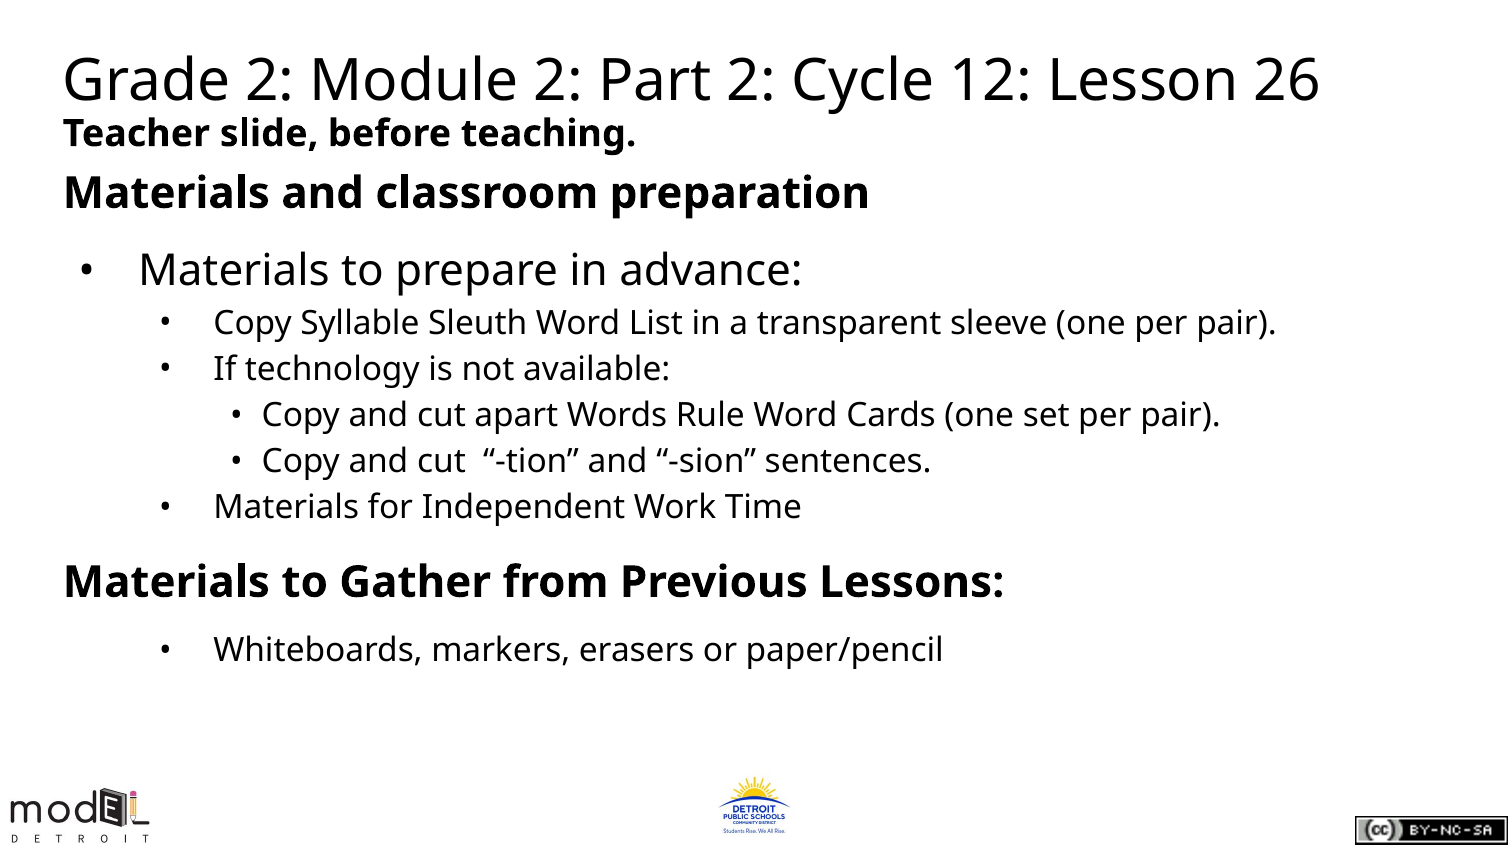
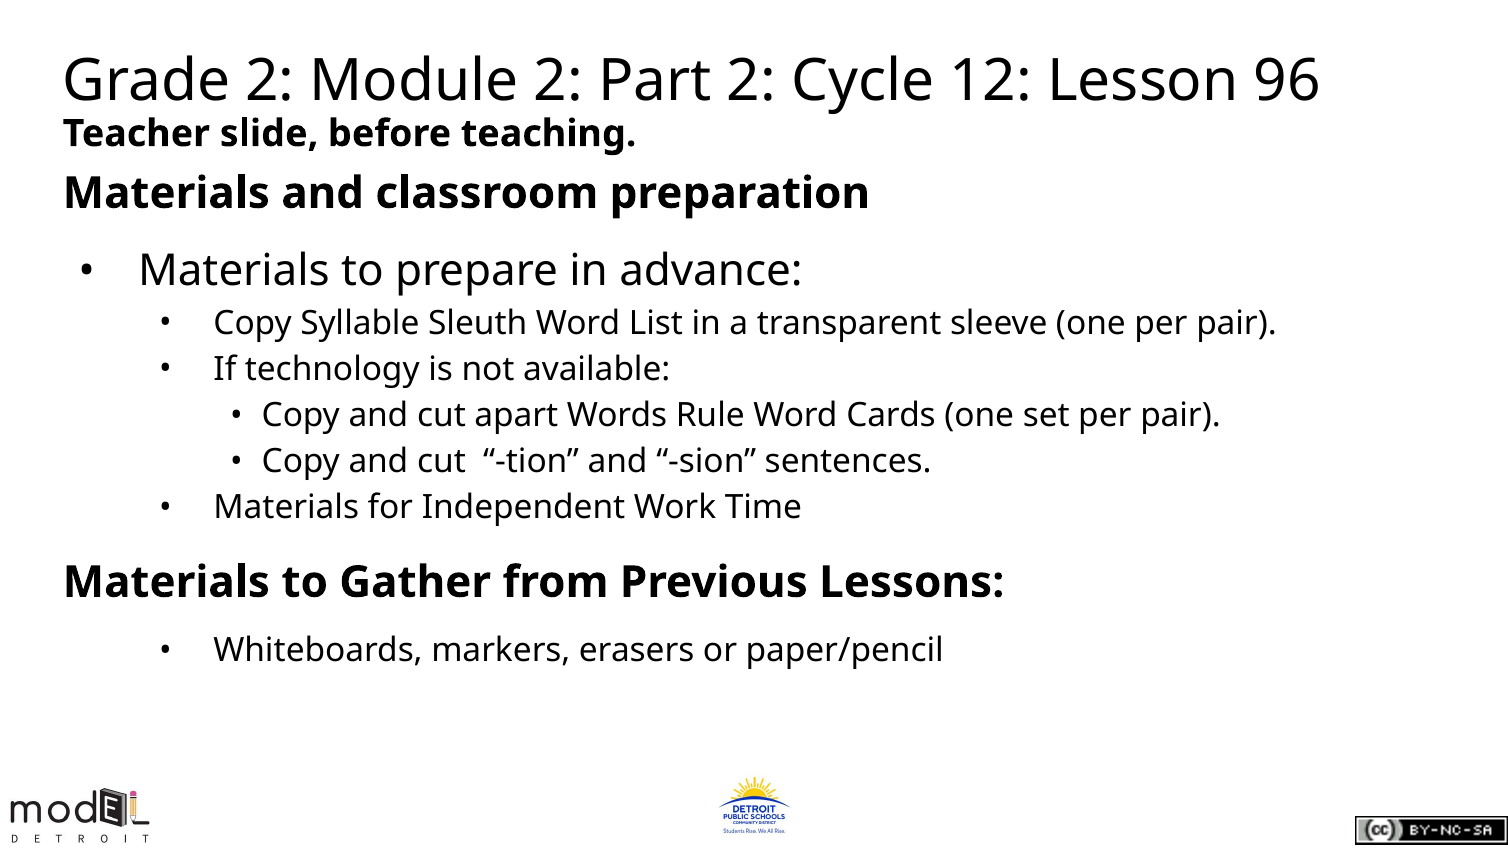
26: 26 -> 96
